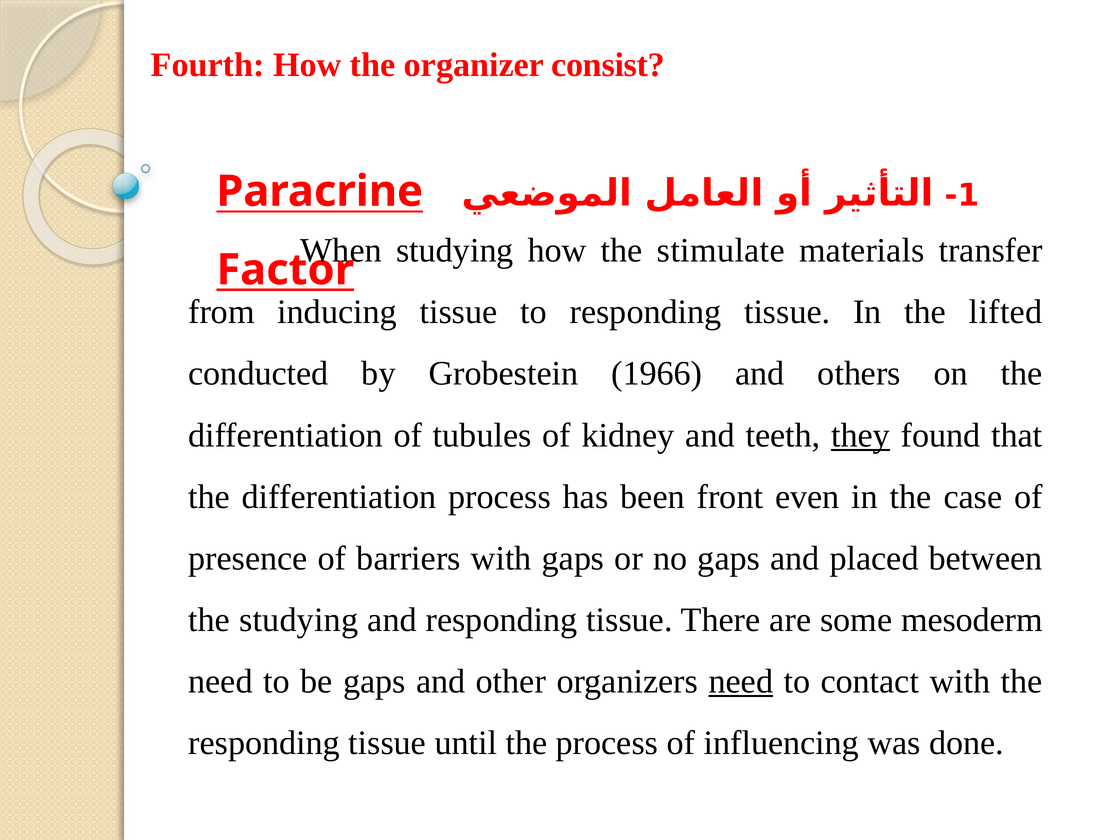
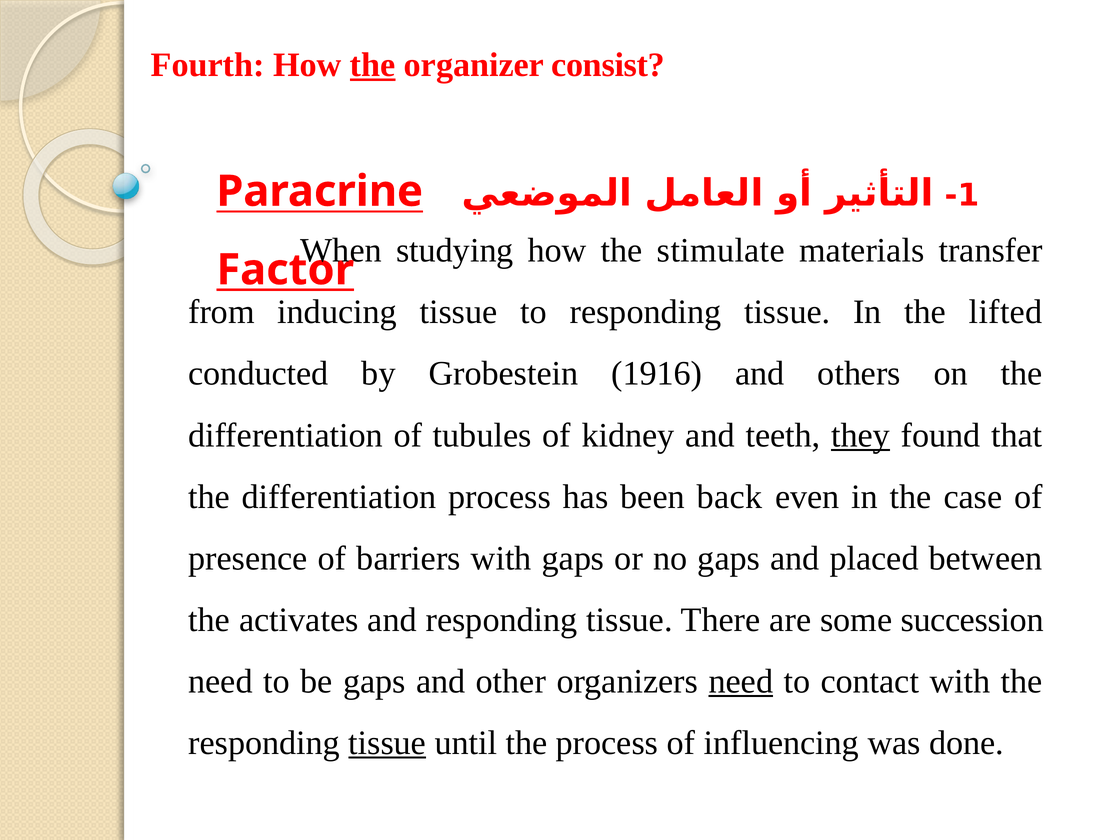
the at (373, 65) underline: none -> present
1966: 1966 -> 1916
front: front -> back
the studying: studying -> activates
mesoderm: mesoderm -> succession
tissue at (387, 743) underline: none -> present
